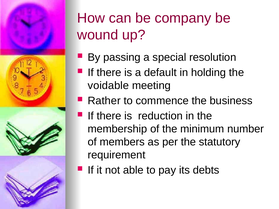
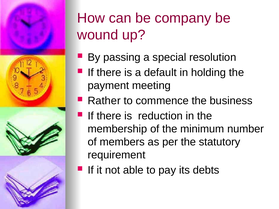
voidable: voidable -> payment
